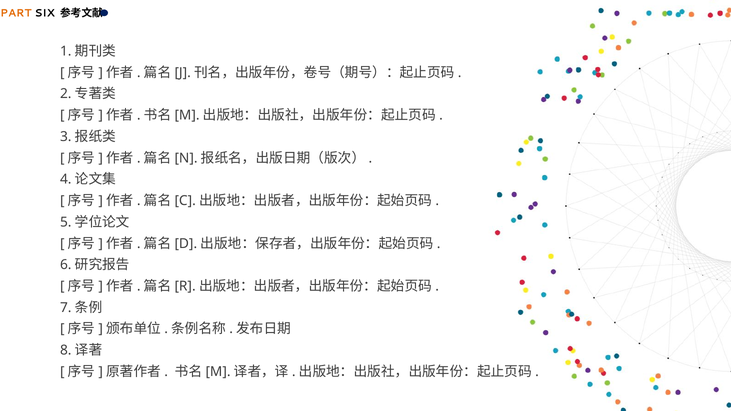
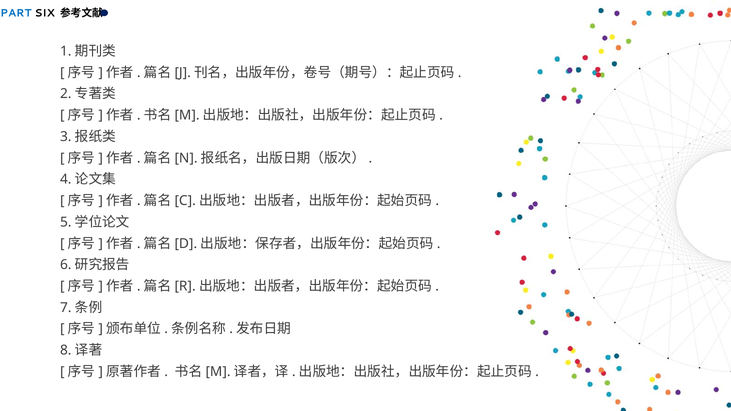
PART colour: orange -> blue
